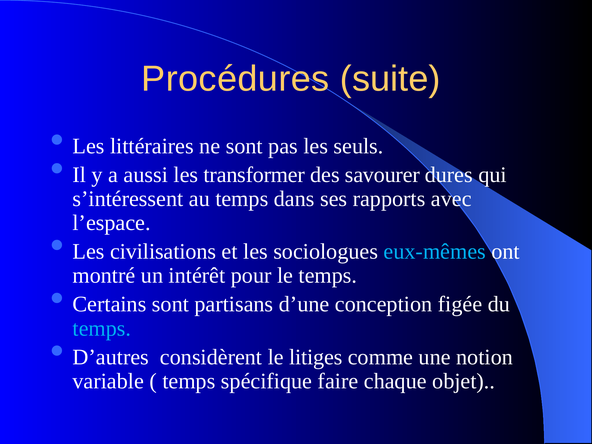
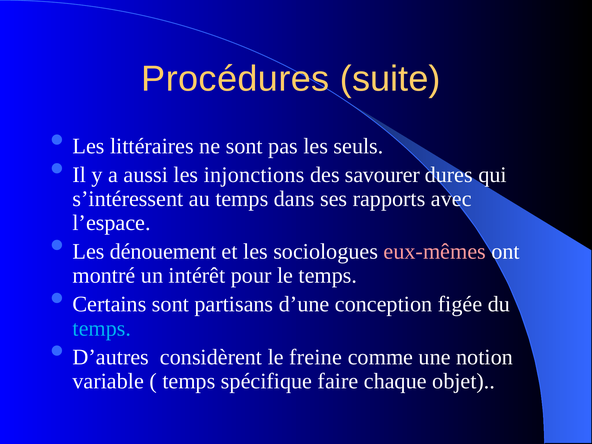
transformer: transformer -> injonctions
civilisations: civilisations -> dénouement
eux-mêmes colour: light blue -> pink
litiges: litiges -> freine
